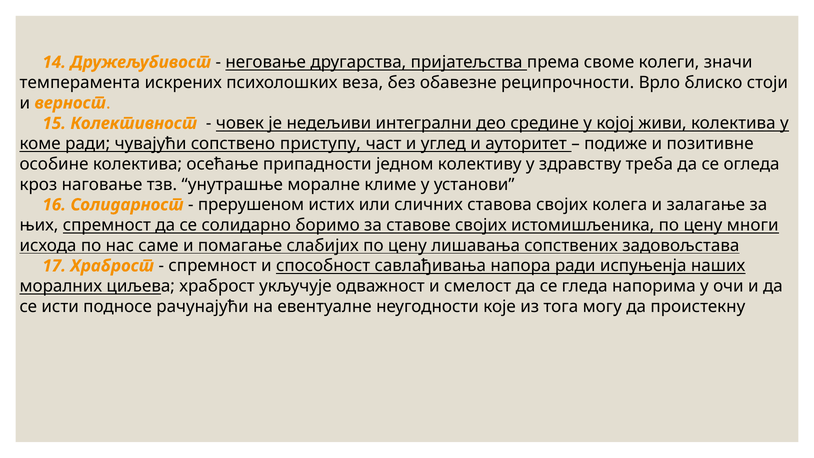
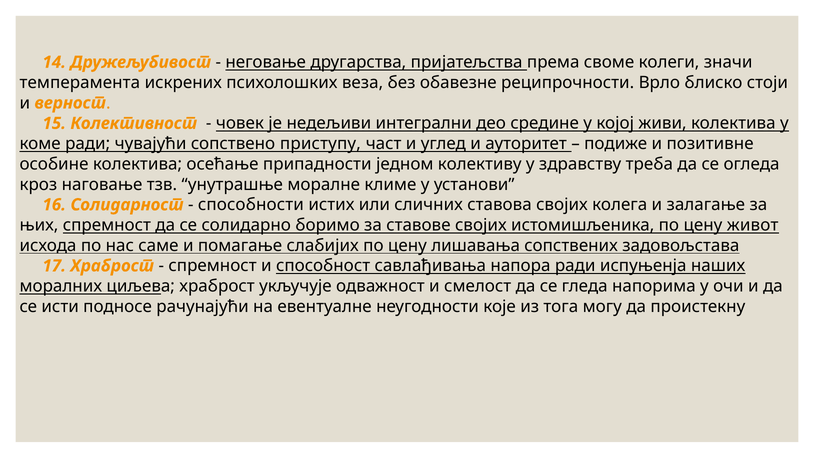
прерушеном: прерушеном -> способности
многи: многи -> живот
